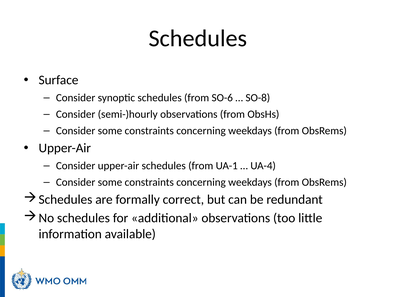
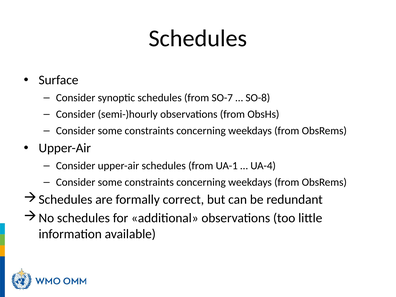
SO-6: SO-6 -> SO-7
